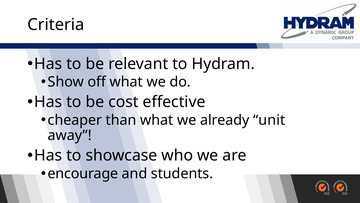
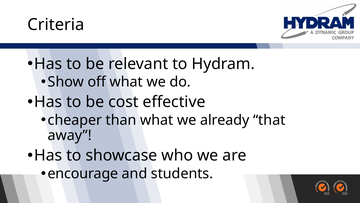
unit: unit -> that
